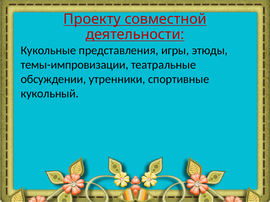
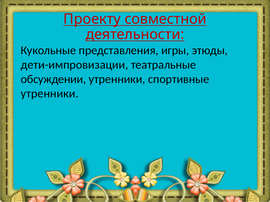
темы-импровизации: темы-импровизации -> дети-импровизации
кукольный at (50, 94): кукольный -> утренники
